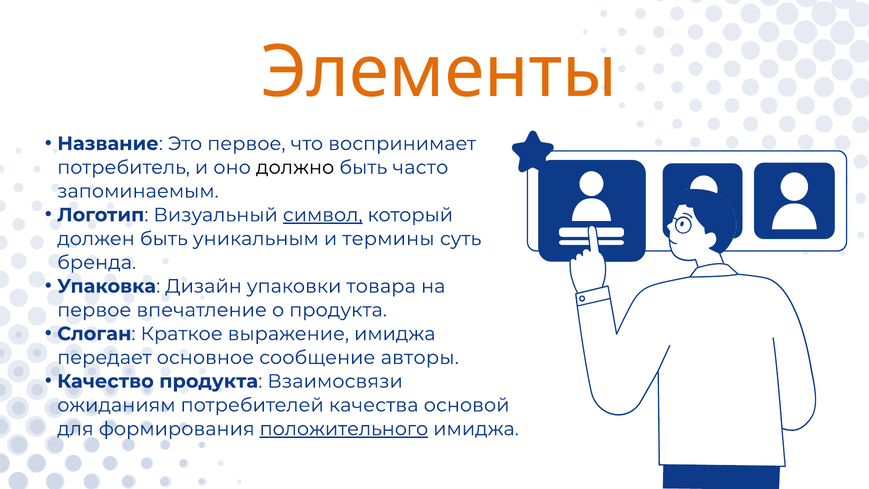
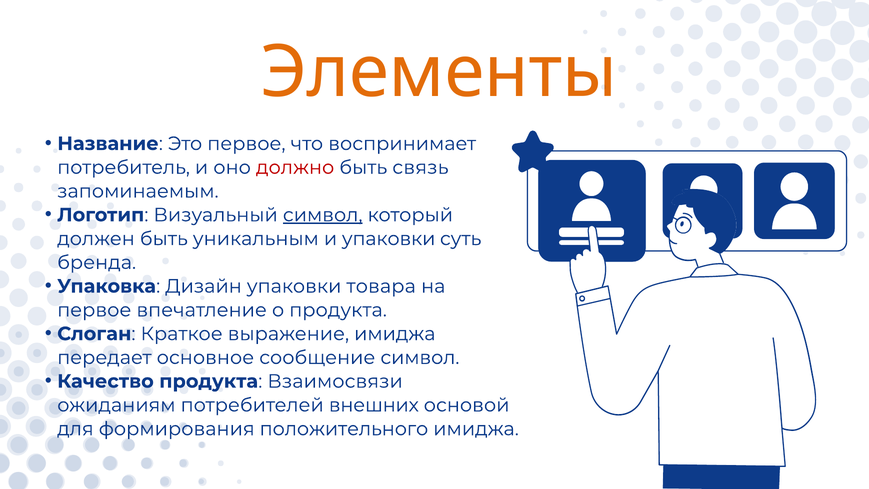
должно colour: black -> red
часто: часто -> связь
и термины: термины -> упаковки
сообщение авторы: авторы -> символ
качества: качества -> внешних
положительного underline: present -> none
